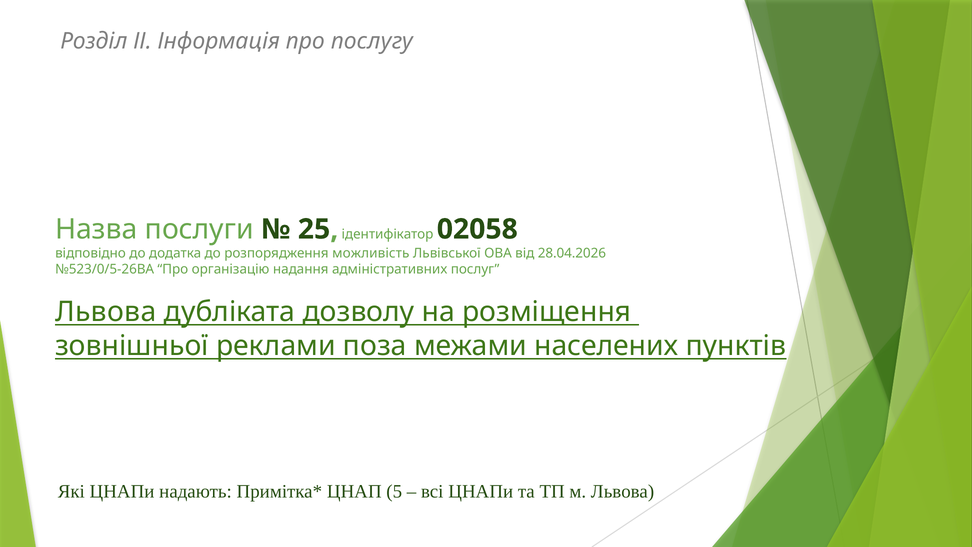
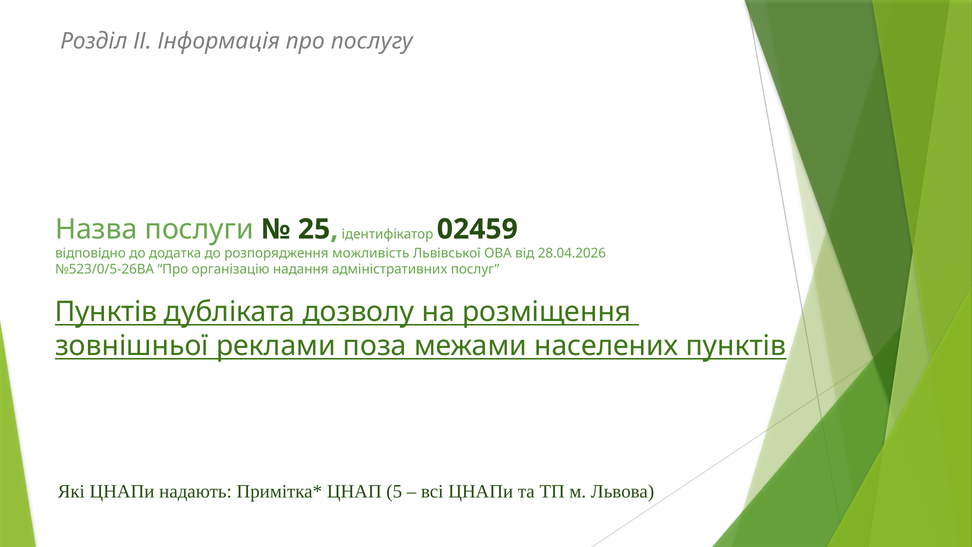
02058: 02058 -> 02459
Львова at (106, 312): Львова -> Пунктів
